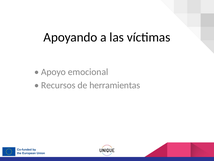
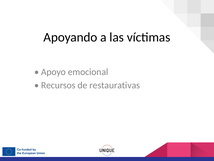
herramientas: herramientas -> restaurativas
